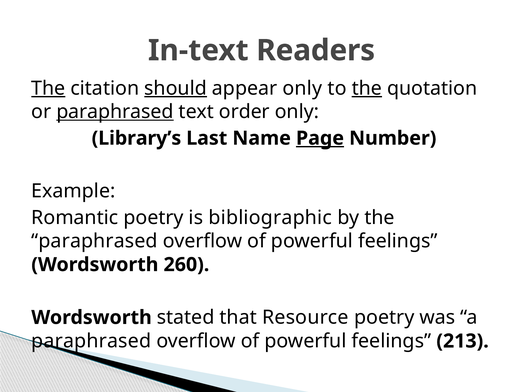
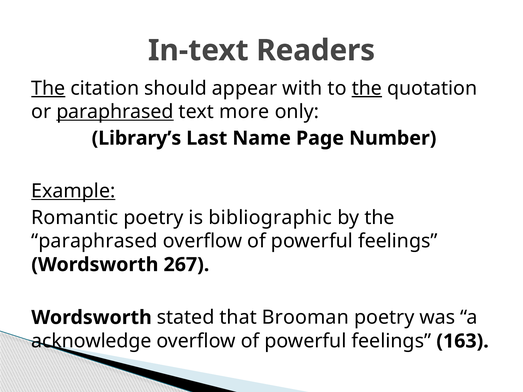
should underline: present -> none
appear only: only -> with
order: order -> more
Page underline: present -> none
Example underline: none -> present
260: 260 -> 267
Resource: Resource -> Brooman
paraphrased at (91, 341): paraphrased -> acknowledge
213: 213 -> 163
